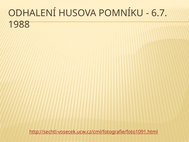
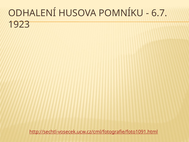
1988: 1988 -> 1923
